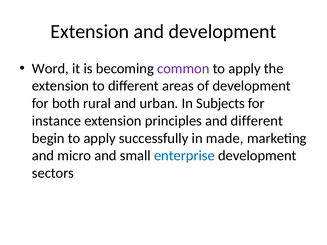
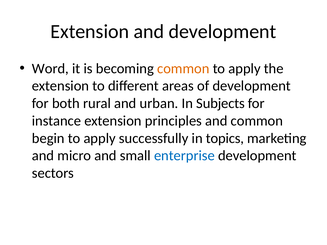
common at (183, 69) colour: purple -> orange
and different: different -> common
made: made -> topics
